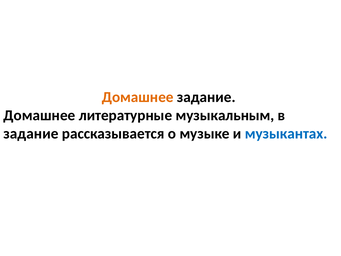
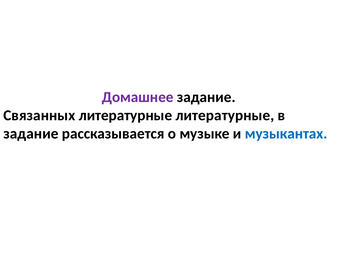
Домашнее at (138, 97) colour: orange -> purple
Домашнее at (39, 115): Домашнее -> Связанных
литературные музыкальным: музыкальным -> литературные
